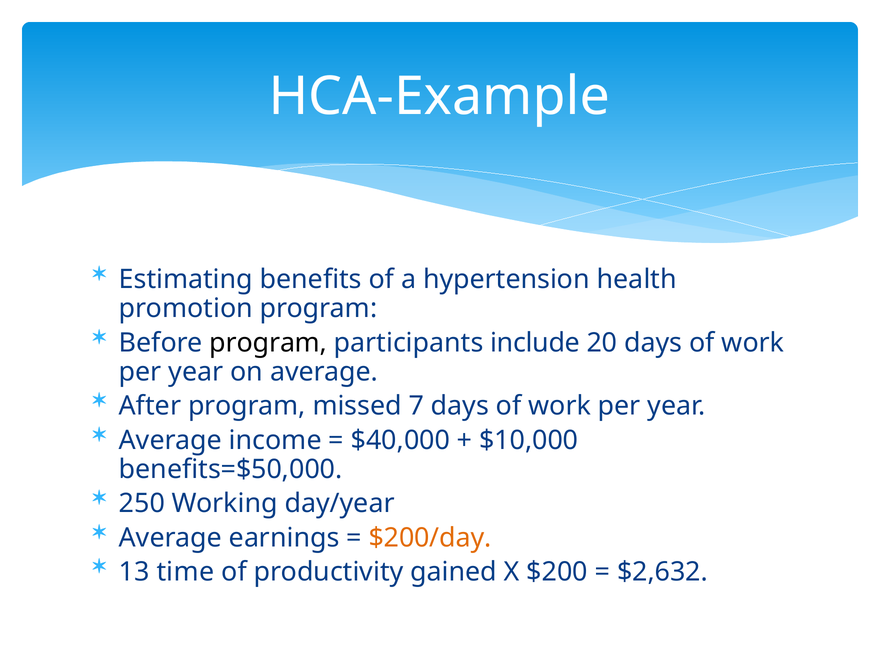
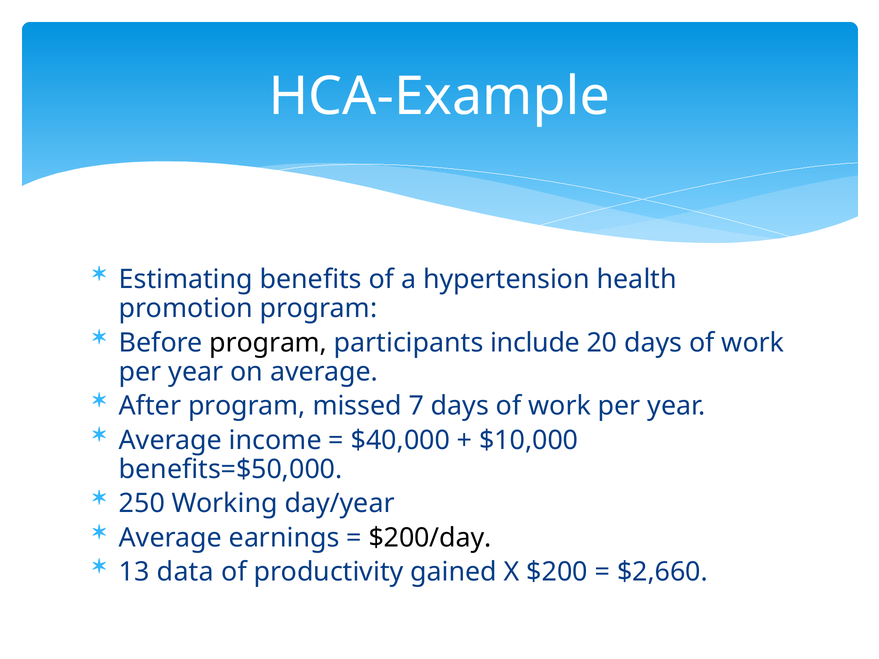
$200/day colour: orange -> black
time: time -> data
$2,632: $2,632 -> $2,660
